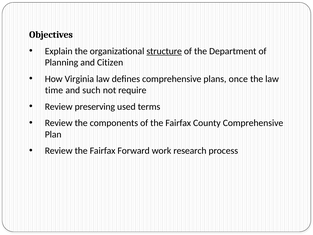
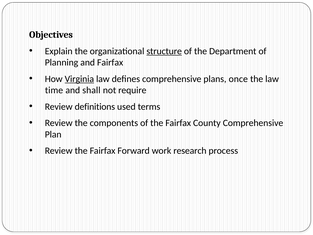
and Citizen: Citizen -> Fairfax
Virginia underline: none -> present
such: such -> shall
preserving: preserving -> definitions
